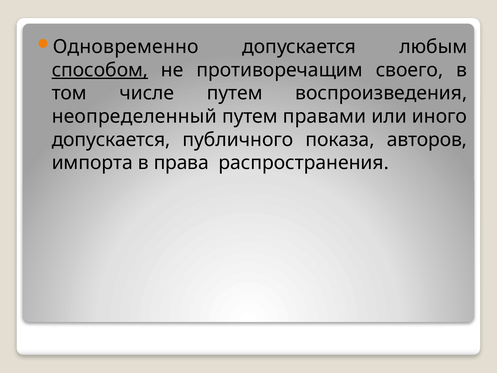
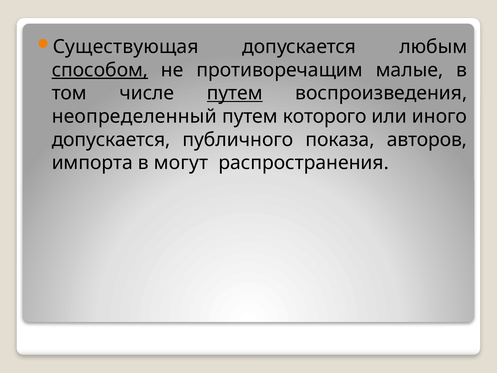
Одновременно: Одновременно -> Существующая
своего: своего -> малые
путем at (235, 93) underline: none -> present
правами: правами -> которого
права: права -> могут
